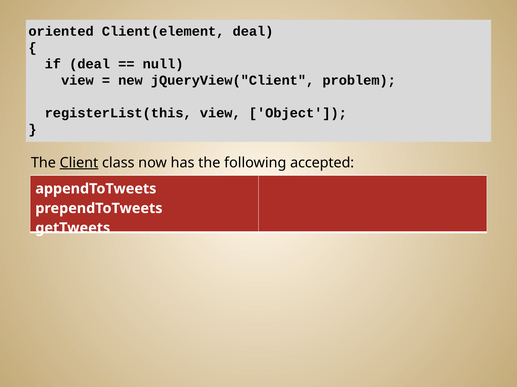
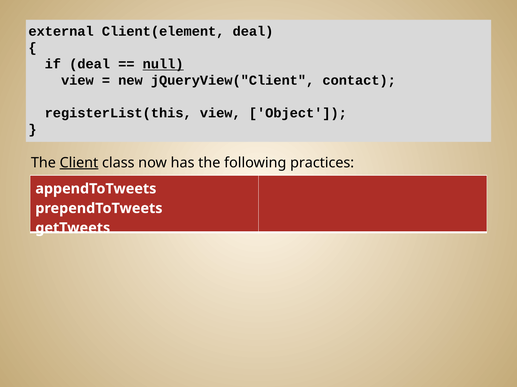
oriented: oriented -> external
null underline: none -> present
problem: problem -> contact
accepted: accepted -> practices
